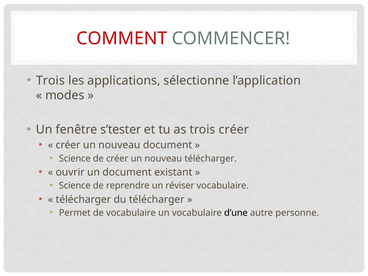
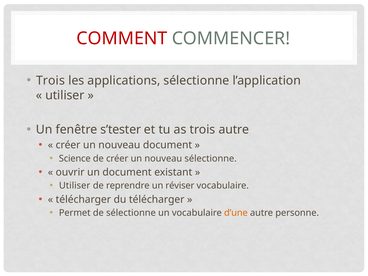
modes at (65, 95): modes -> utiliser
trois créer: créer -> autre
nouveau télécharger: télécharger -> sélectionne
Science at (75, 186): Science -> Utiliser
de vocabulaire: vocabulaire -> sélectionne
d’une colour: black -> orange
